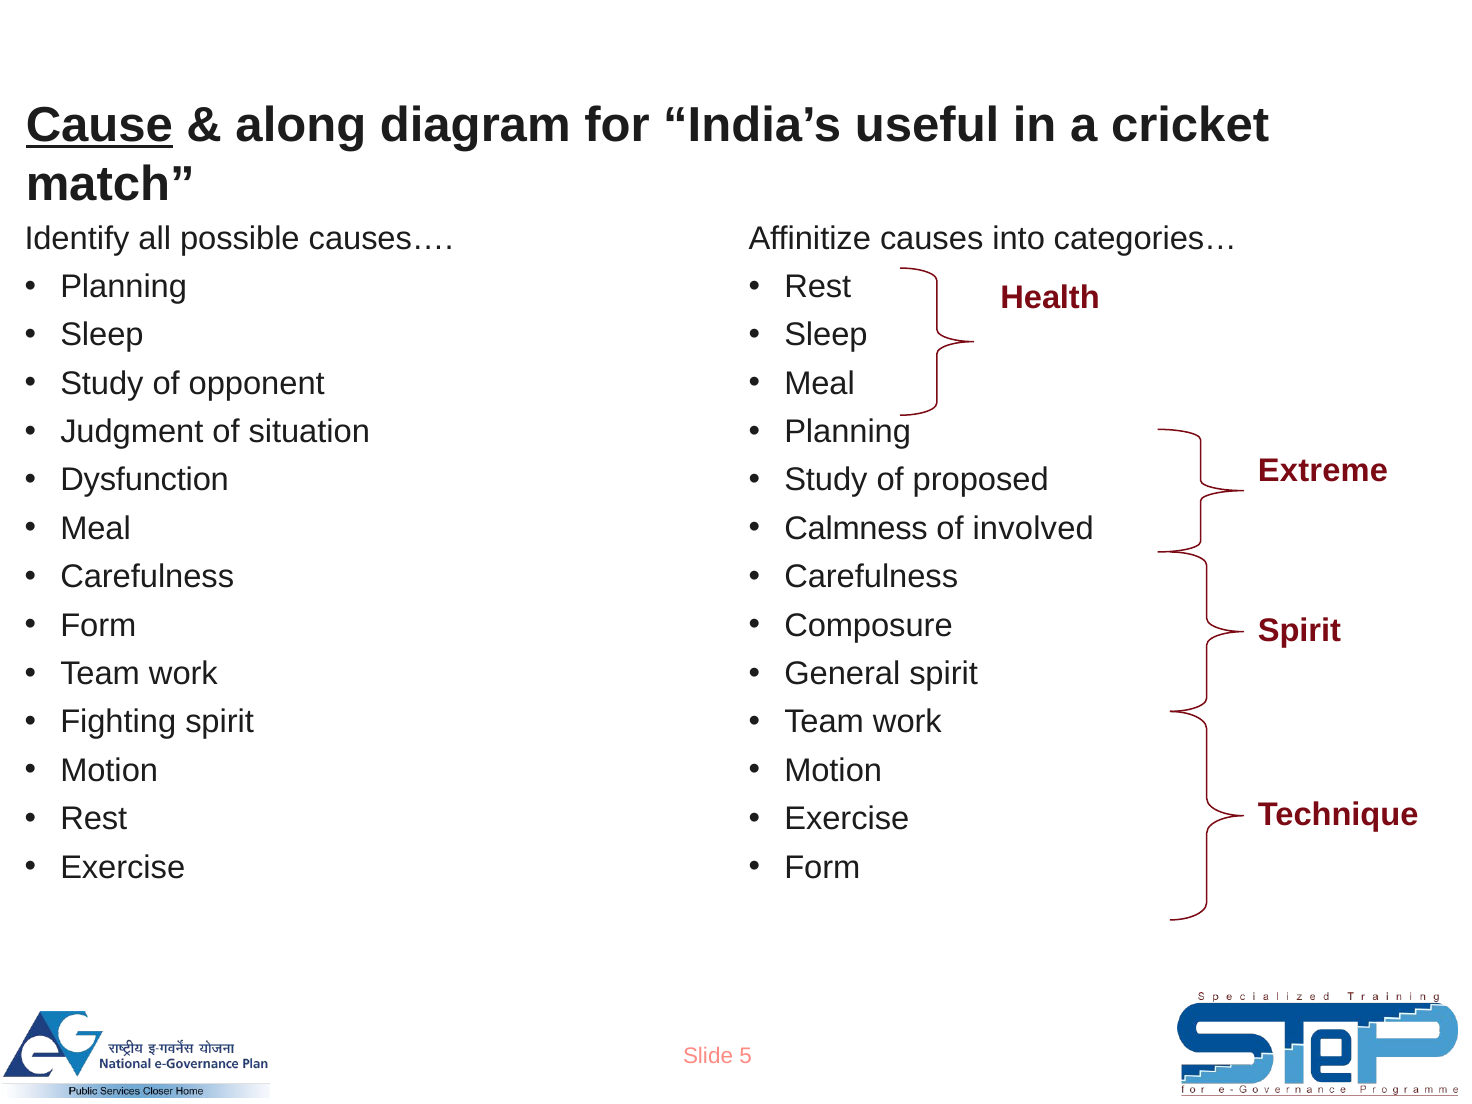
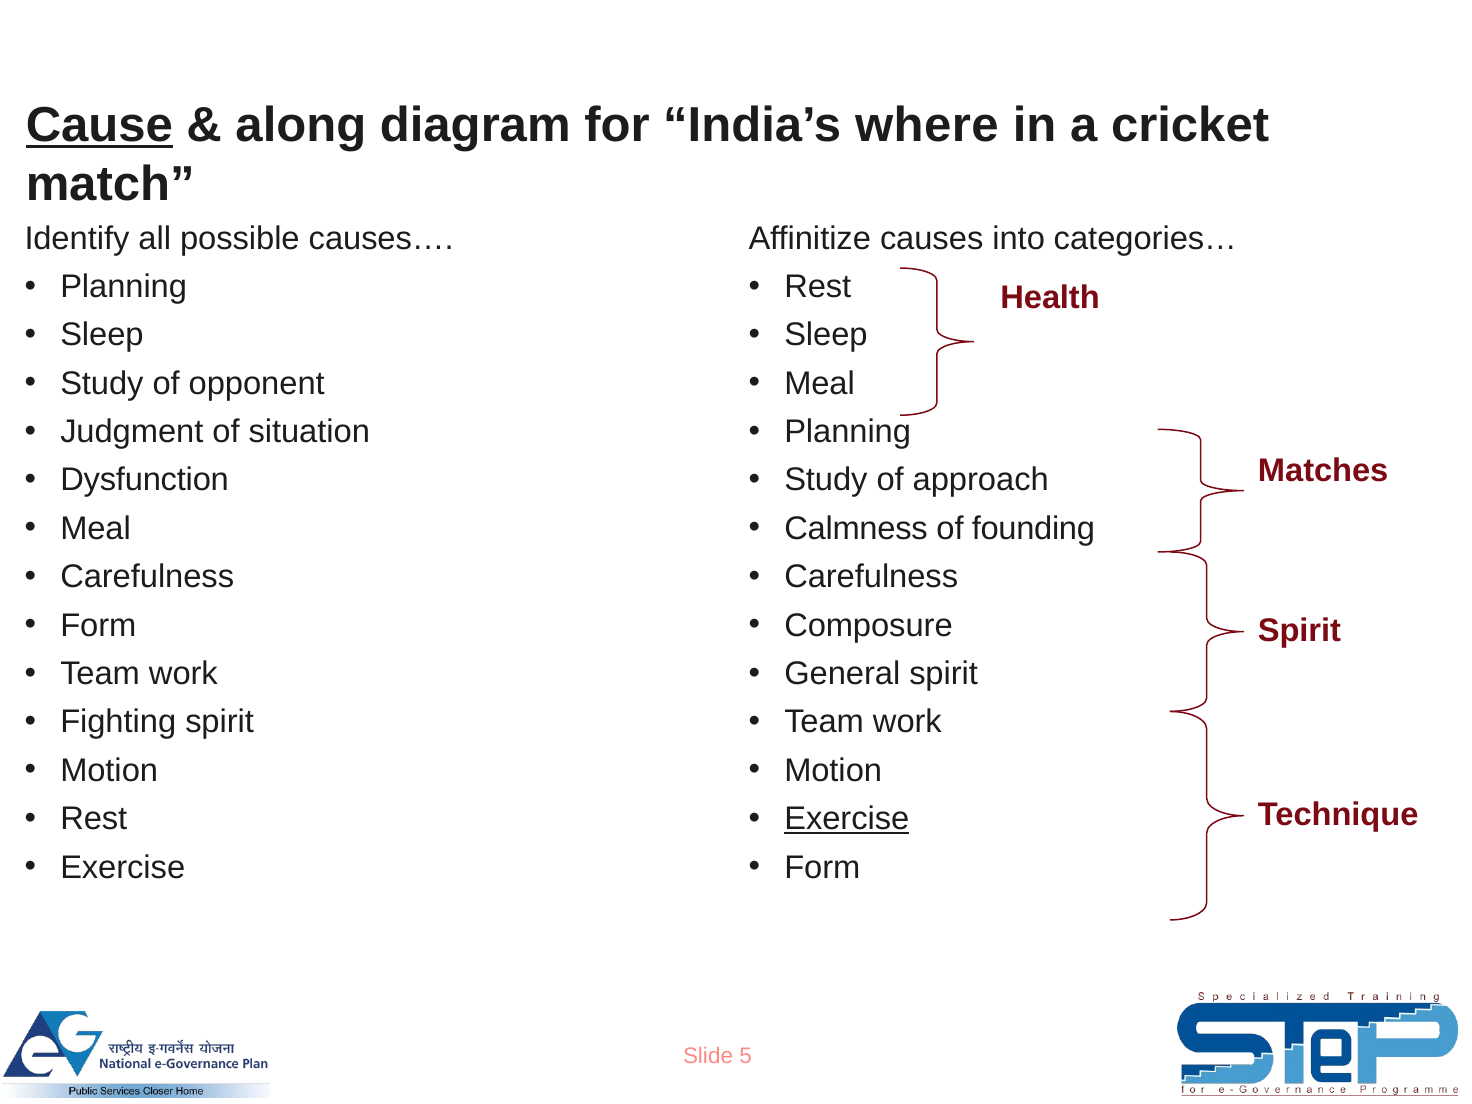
useful: useful -> where
Extreme: Extreme -> Matches
proposed: proposed -> approach
involved: involved -> founding
Exercise at (847, 819) underline: none -> present
